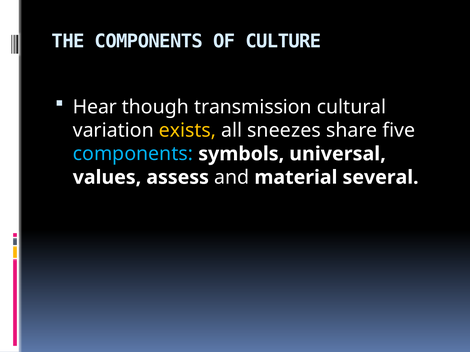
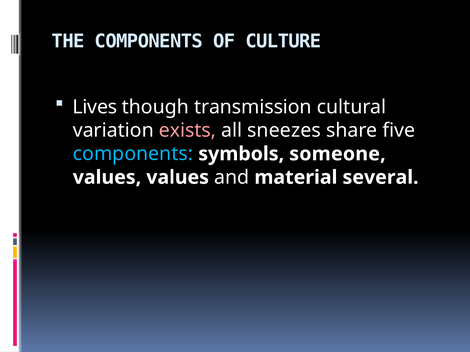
Hear: Hear -> Lives
exists colour: yellow -> pink
universal: universal -> someone
values assess: assess -> values
